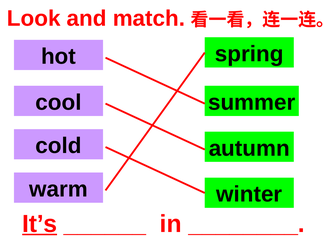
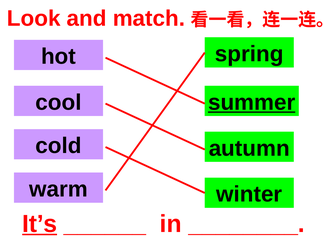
summer underline: none -> present
